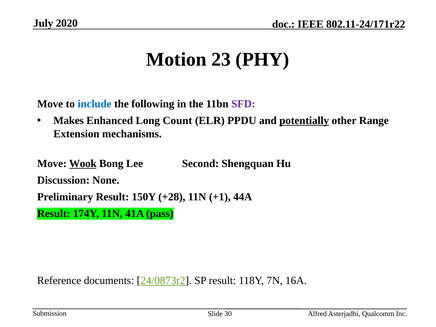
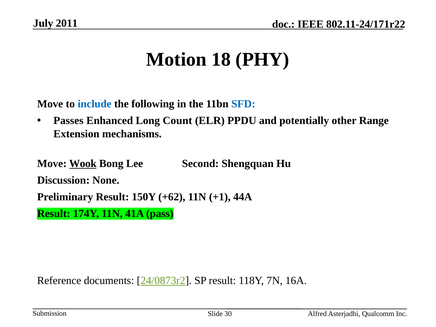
2020: 2020 -> 2011
23: 23 -> 18
SFD colour: purple -> blue
Makes: Makes -> Passes
potentially underline: present -> none
+28: +28 -> +62
